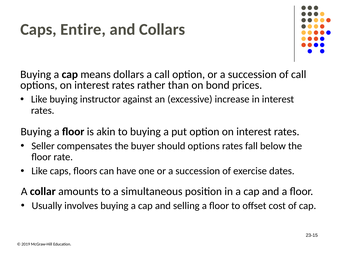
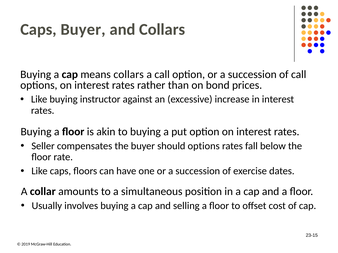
Caps Entire: Entire -> Buyer
means dollars: dollars -> collars
